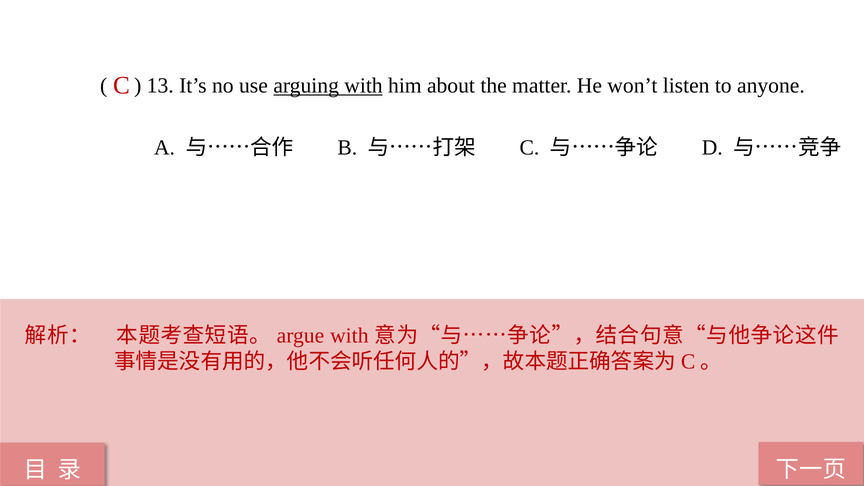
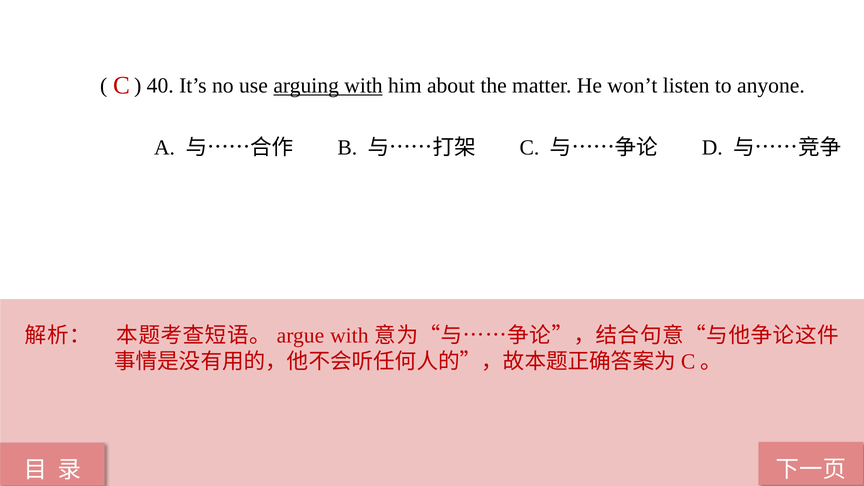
13: 13 -> 40
